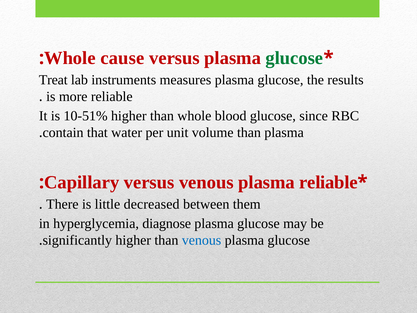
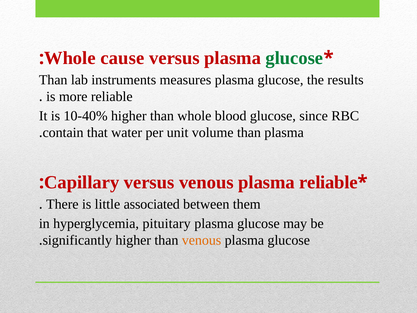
Treat at (53, 80): Treat -> Than
10-51%: 10-51% -> 10-40%
decreased: decreased -> associated
diagnose: diagnose -> pituitary
venous at (202, 240) colour: blue -> orange
